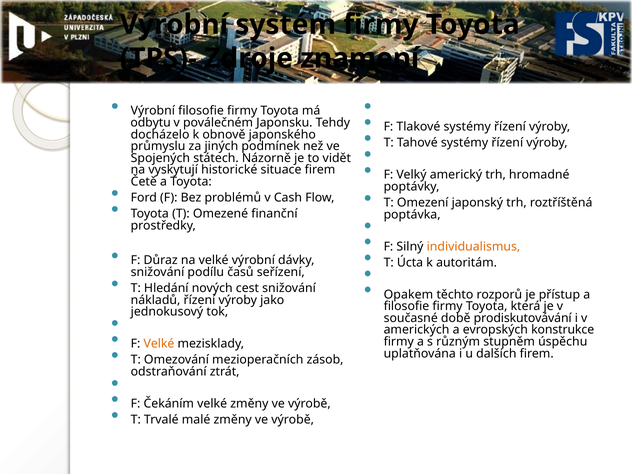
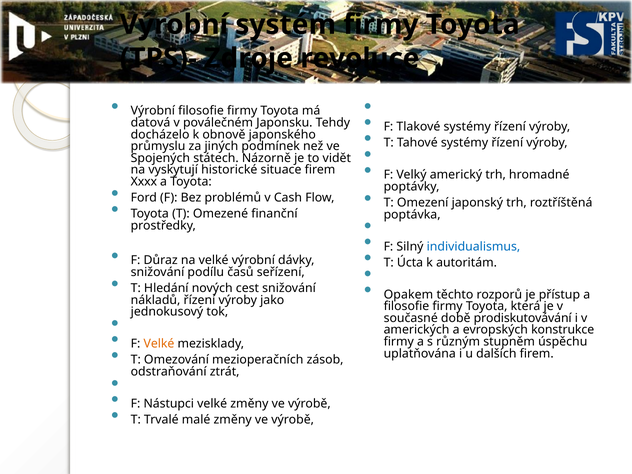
znamení: znamení -> revoluce
odbytu: odbytu -> datová
Četě: Četě -> Xxxx
individualismus colour: orange -> blue
Čekáním: Čekáním -> Nástupci
